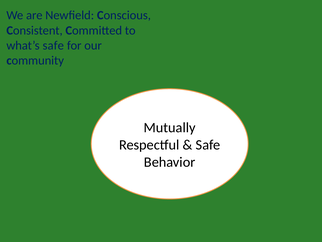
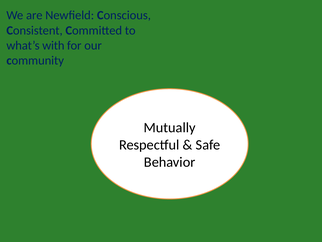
what’s safe: safe -> with
